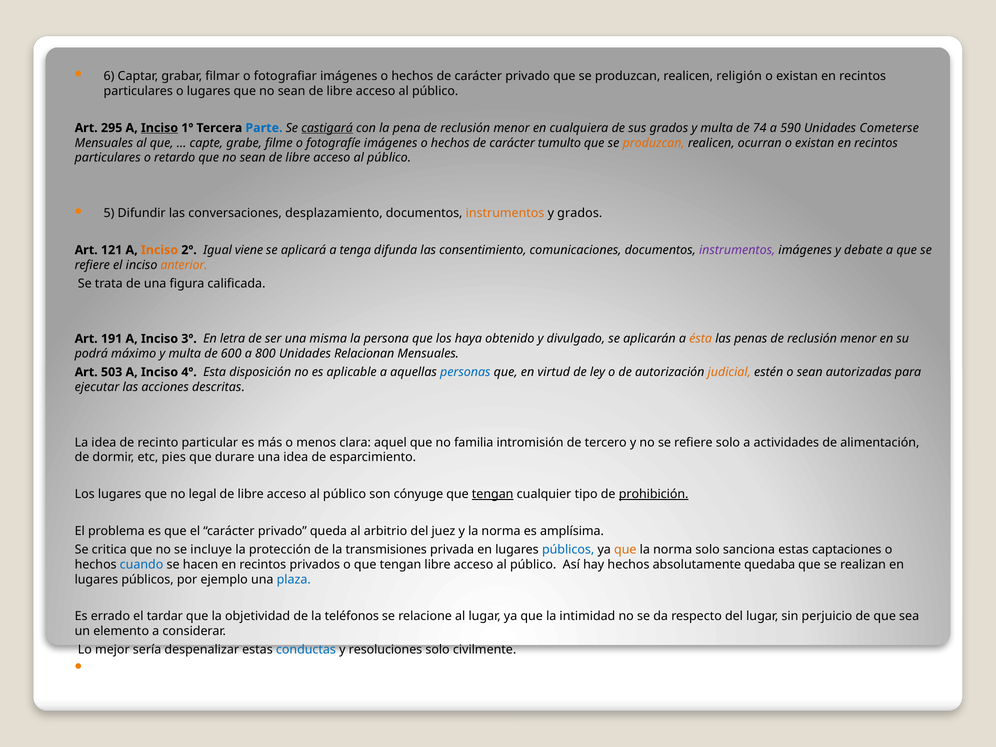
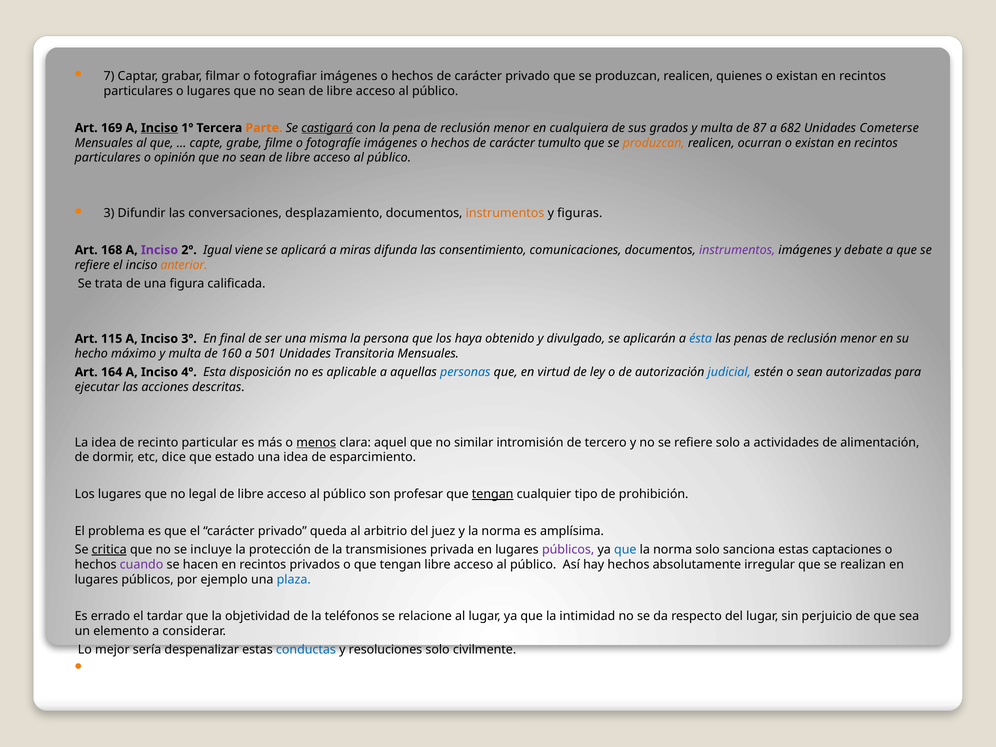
6: 6 -> 7
religión: religión -> quienes
295: 295 -> 169
Parte colour: blue -> orange
74: 74 -> 87
590: 590 -> 682
retardo: retardo -> opinión
5: 5 -> 3
y grados: grados -> figuras
121: 121 -> 168
Inciso at (160, 250) colour: orange -> purple
tenga: tenga -> miras
191: 191 -> 115
letra: letra -> final
ésta colour: orange -> blue
podrá: podrá -> hecho
600: 600 -> 160
800: 800 -> 501
Relacionan: Relacionan -> Transitoria
503: 503 -> 164
judicial colour: orange -> blue
menos underline: none -> present
familia: familia -> similar
pies: pies -> dice
durare: durare -> estado
cónyuge: cónyuge -> profesar
prohibición underline: present -> none
critica underline: none -> present
públicos at (568, 550) colour: blue -> purple
que at (625, 550) colour: orange -> blue
cuando colour: blue -> purple
quedaba: quedaba -> irregular
